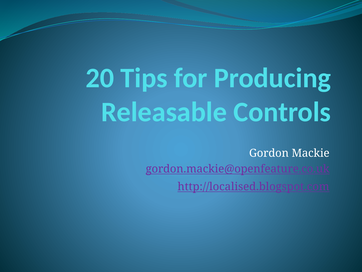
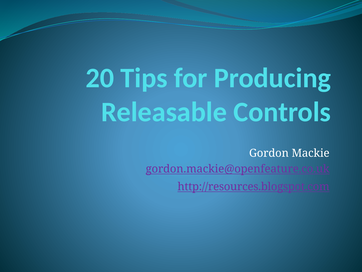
http://localised.blogspot.com: http://localised.blogspot.com -> http://resources.blogspot.com
